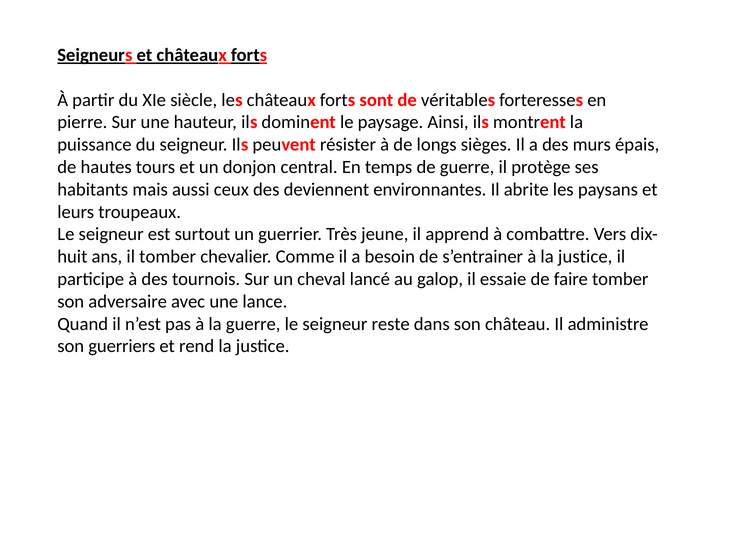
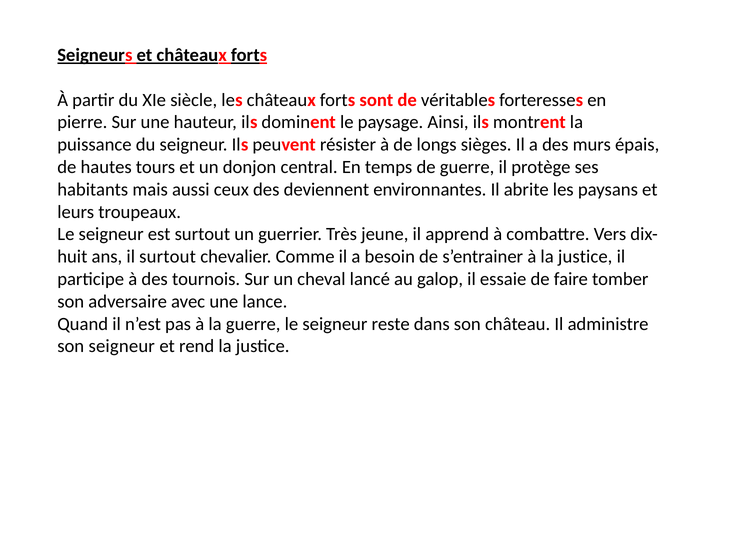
il tomber: tomber -> surtout
son guerriers: guerriers -> seigneur
